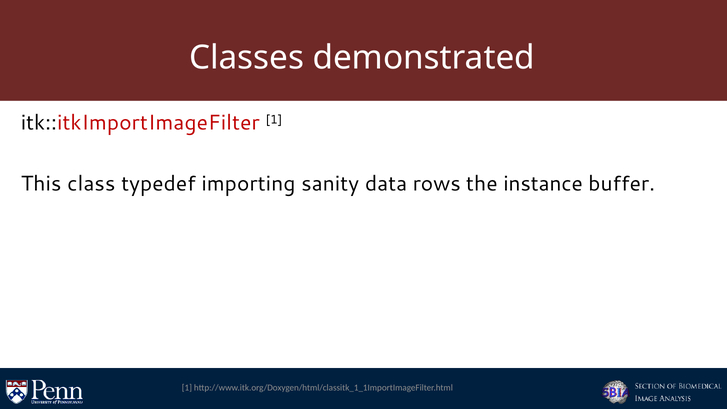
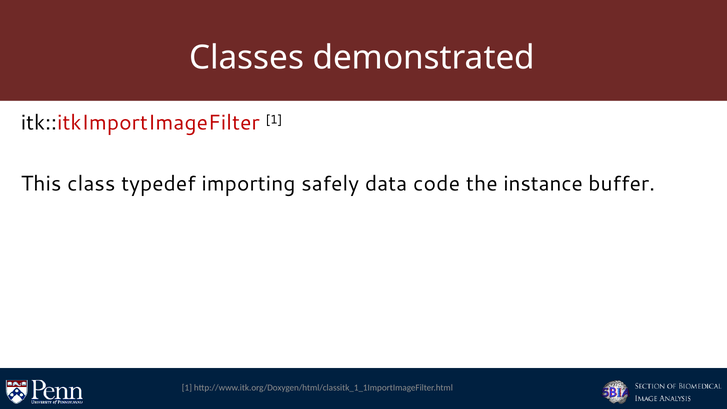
sanity: sanity -> safely
rows: rows -> code
